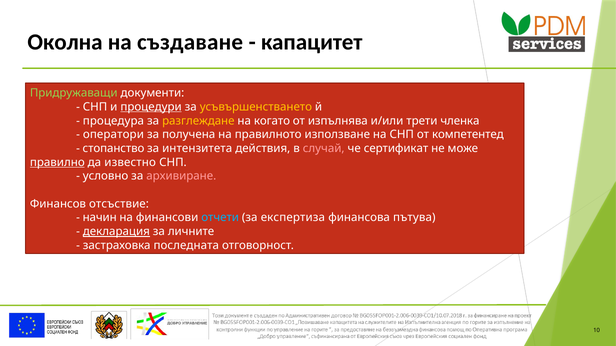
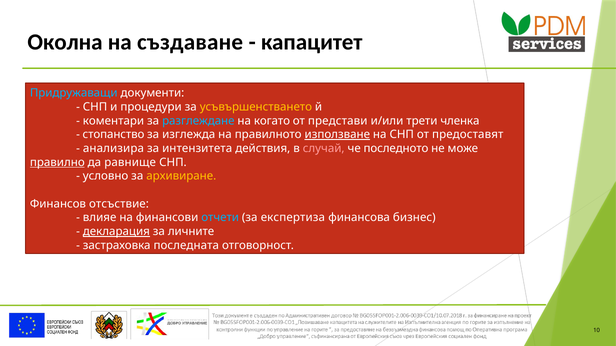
Придружаващи colour: light green -> light blue
процедури underline: present -> none
процедура: процедура -> коментари
разглеждане colour: yellow -> light blue
изпълнява: изпълнява -> представи
оператори: оператори -> стопанство
получена: получена -> изглежда
използване underline: none -> present
компетентед: компетентед -> предоставят
стопанство: стопанство -> анализира
сертификат: сертификат -> последното
известно: известно -> равнище
архивиране colour: pink -> yellow
начин: начин -> влияе
пътува: пътува -> бизнес
